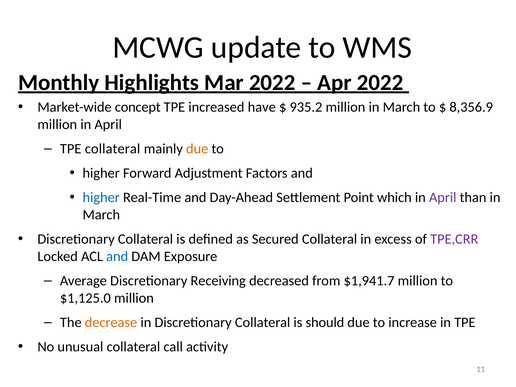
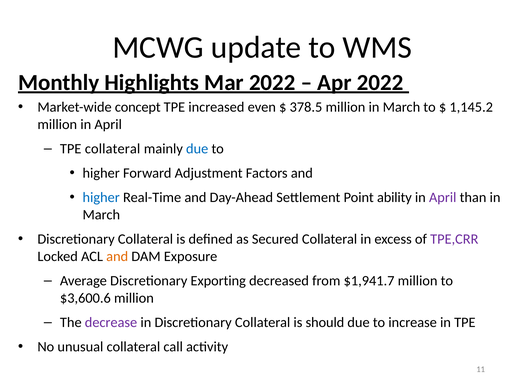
have: have -> even
935.2: 935.2 -> 378.5
8,356.9: 8,356.9 -> 1,145.2
due at (197, 149) colour: orange -> blue
which: which -> ability
and at (117, 256) colour: blue -> orange
Receiving: Receiving -> Exporting
$1,125.0: $1,125.0 -> $3,600.6
decrease colour: orange -> purple
